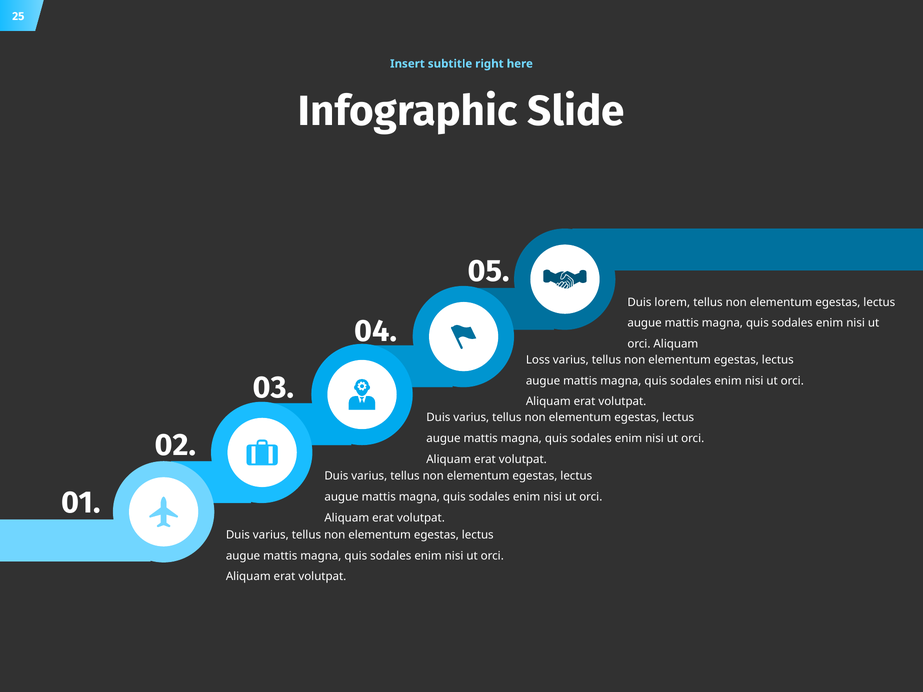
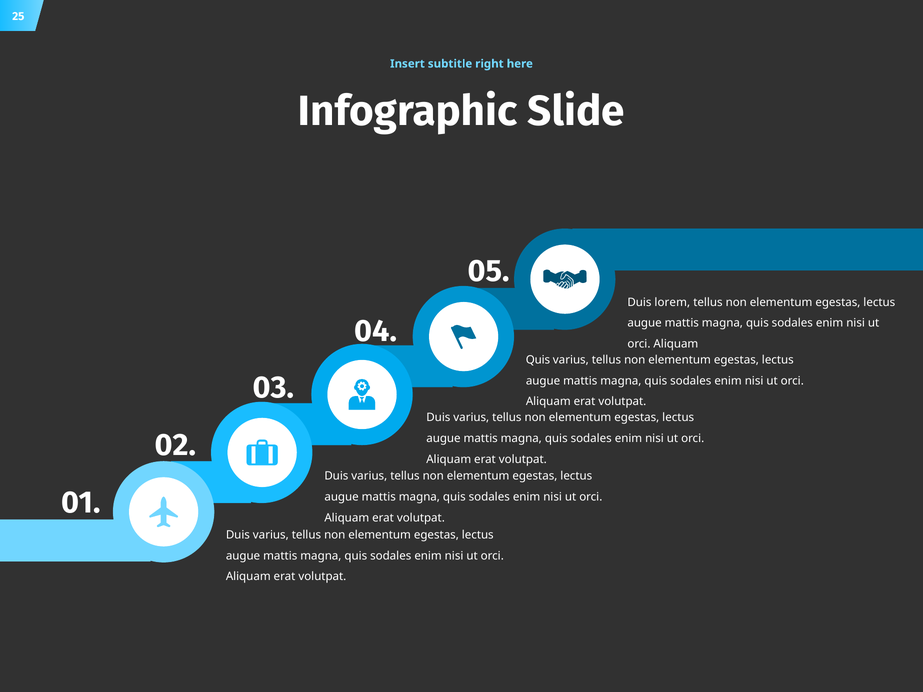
Loss at (538, 360): Loss -> Quis
